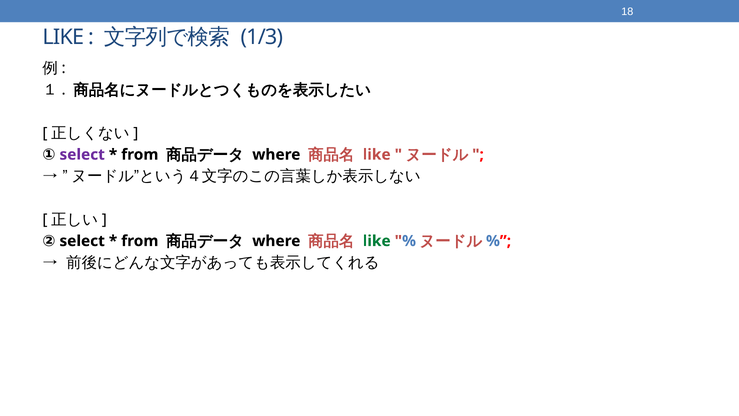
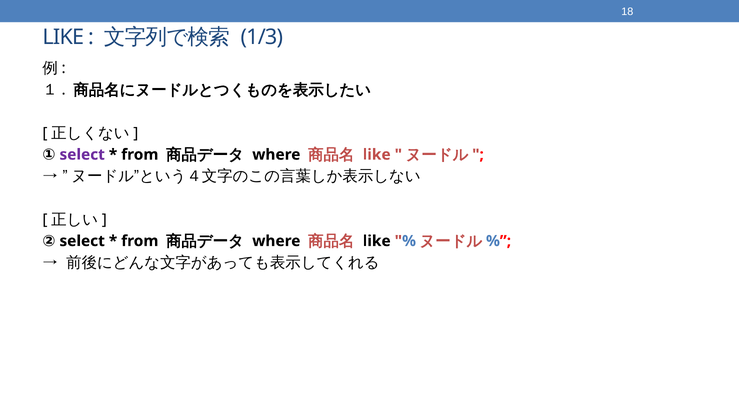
like at (377, 241) colour: green -> black
